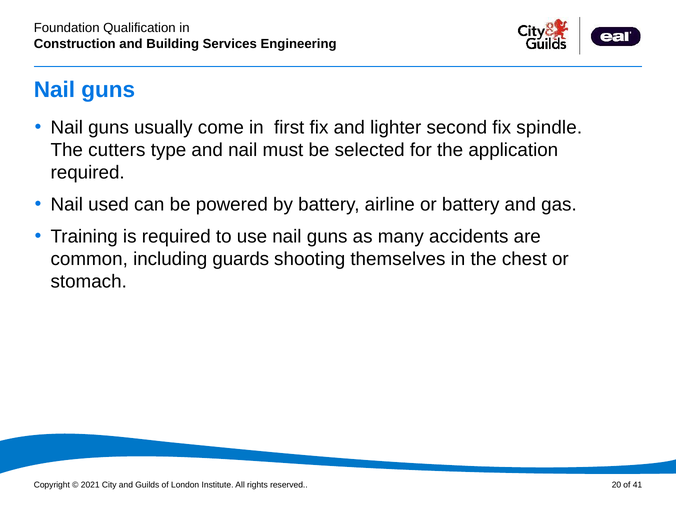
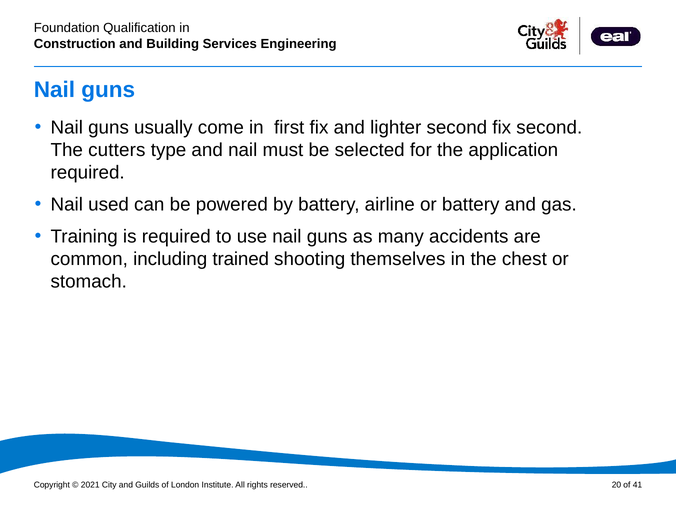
fix spindle: spindle -> second
guards: guards -> trained
